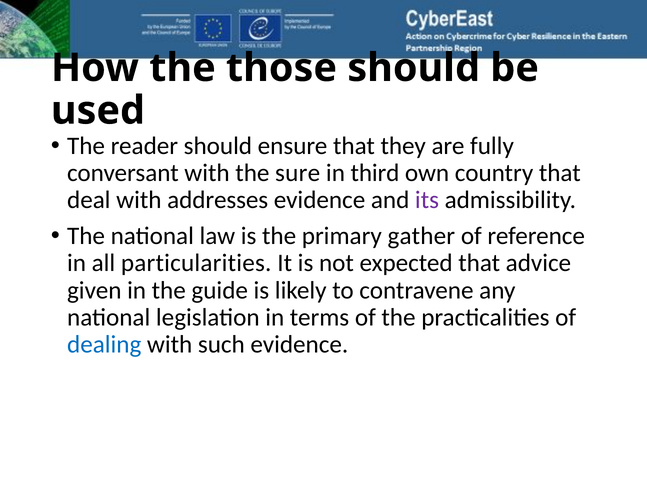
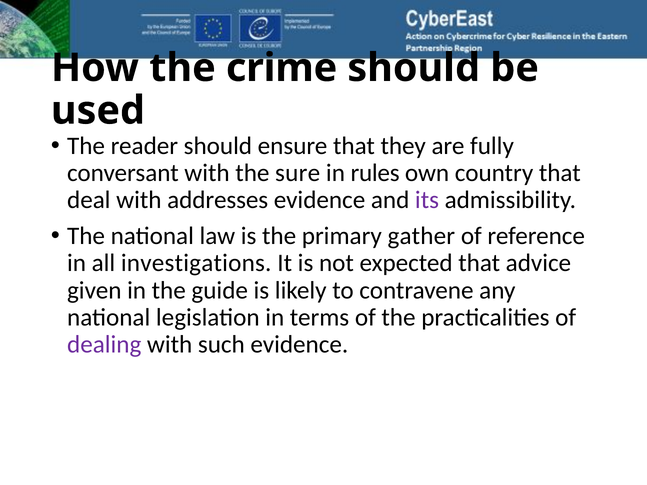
those: those -> crime
third: third -> rules
particularities: particularities -> investigations
dealing colour: blue -> purple
